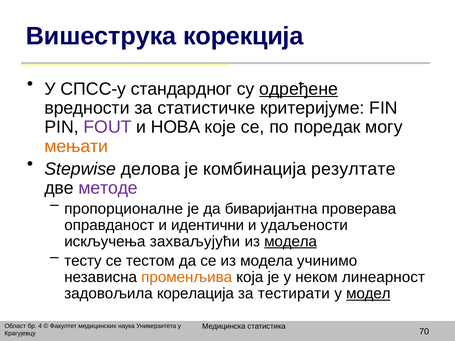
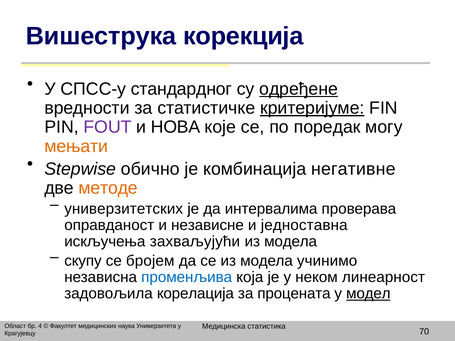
критеријуме underline: none -> present
делова: делова -> обично
резултате: резултате -> негативне
методе colour: purple -> orange
пропорционалне: пропорционалне -> универзитетских
биваријантна: биваријантна -> интервалима
идентични: идентични -> независне
удаљености: удаљености -> једноставна
модела at (291, 242) underline: present -> none
тесту: тесту -> скупу
тестом: тестом -> бројем
променљива colour: orange -> blue
тестирати: тестирати -> процената
